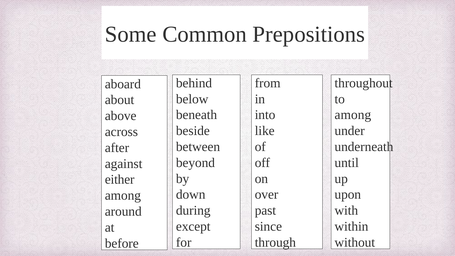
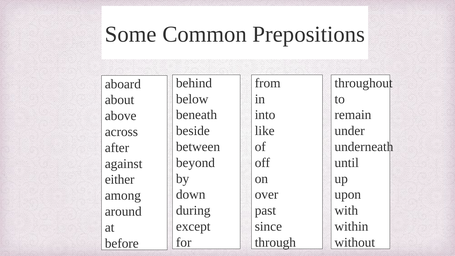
among at (353, 115): among -> remain
